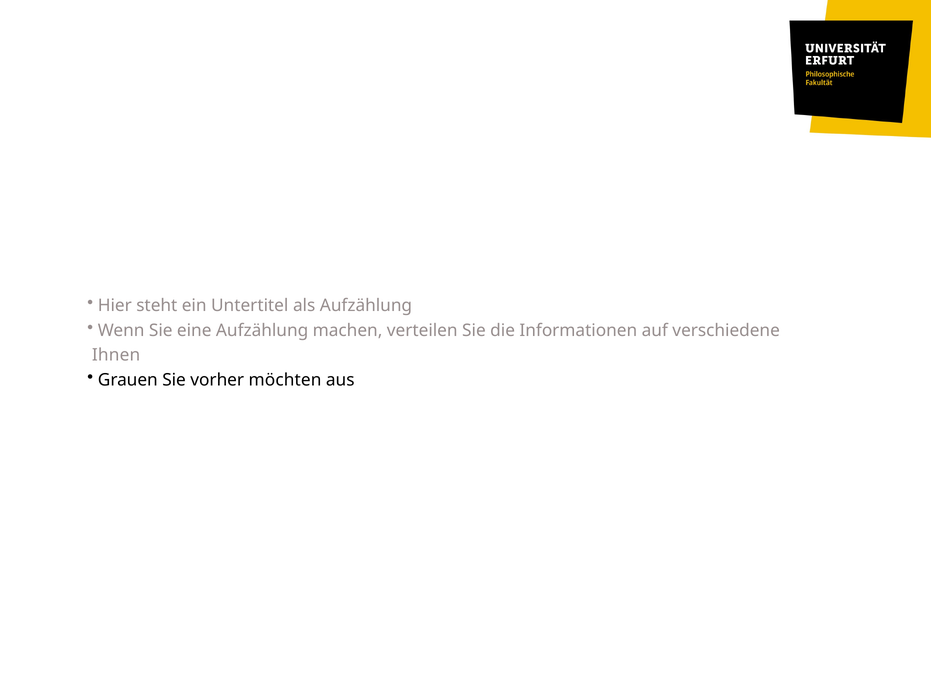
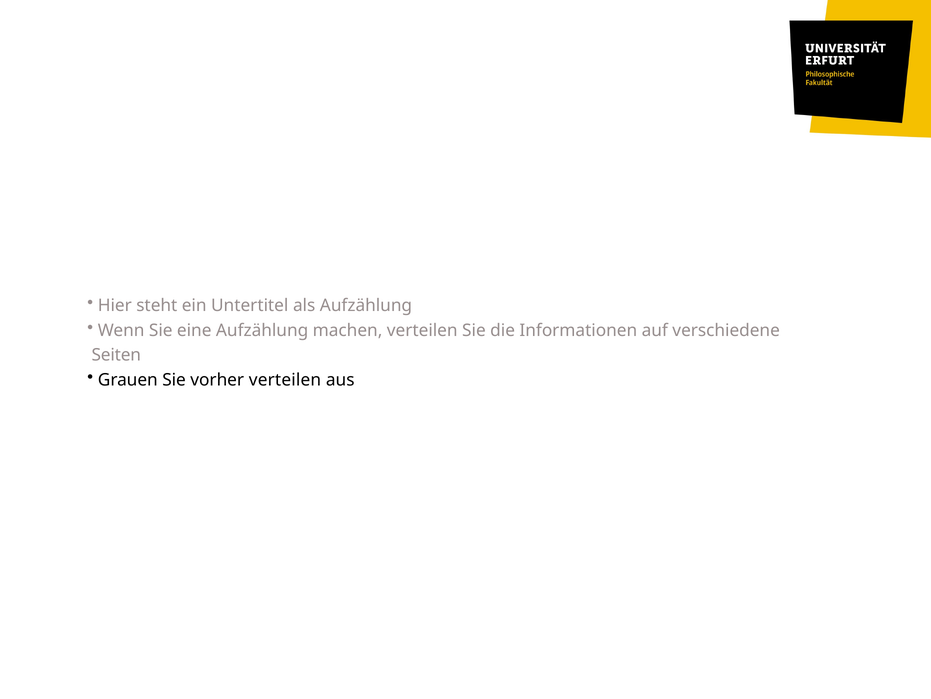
Ihnen: Ihnen -> Seiten
vorher möchten: möchten -> verteilen
